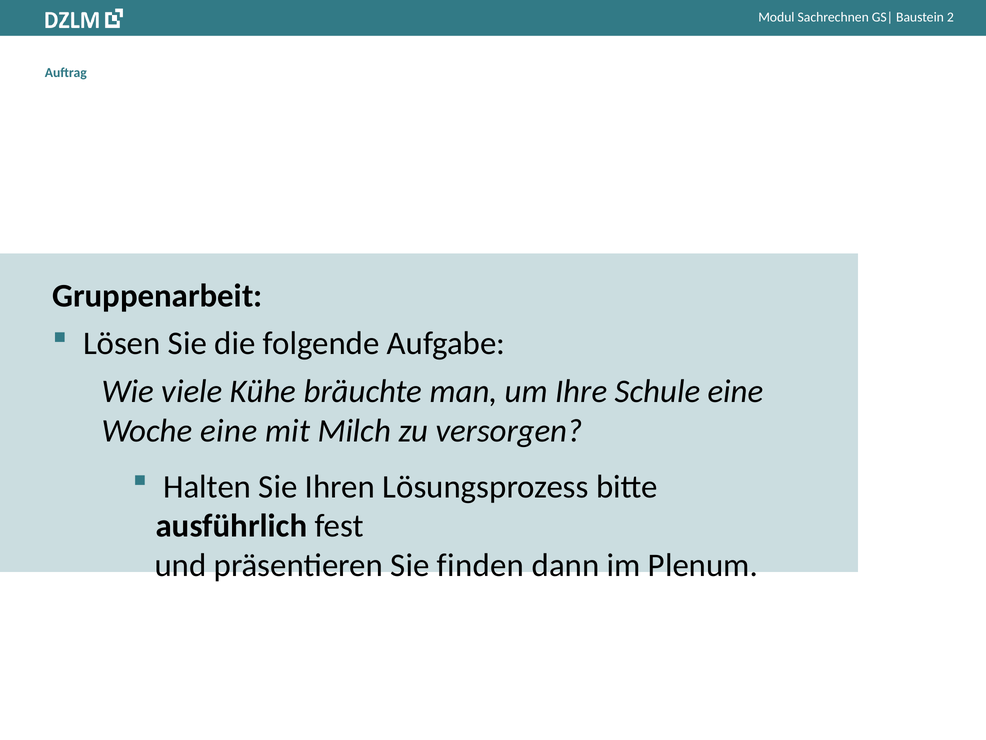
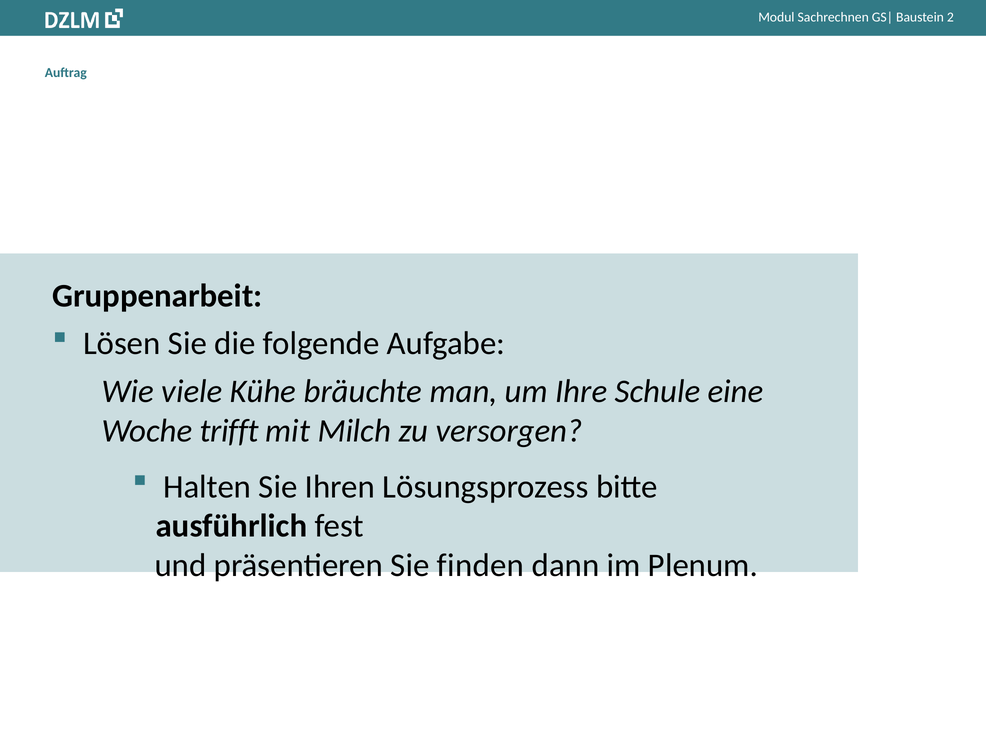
Woche eine: eine -> trifft
